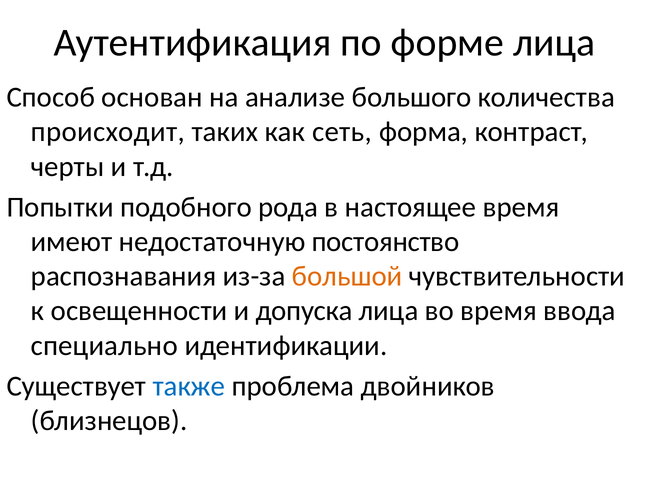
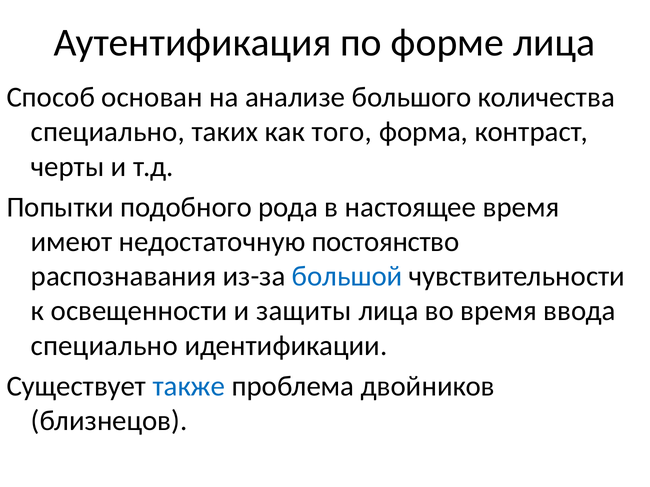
происходит at (108, 132): происходит -> специально
сеть: сеть -> того
большой colour: orange -> blue
допуска: допуска -> защиты
